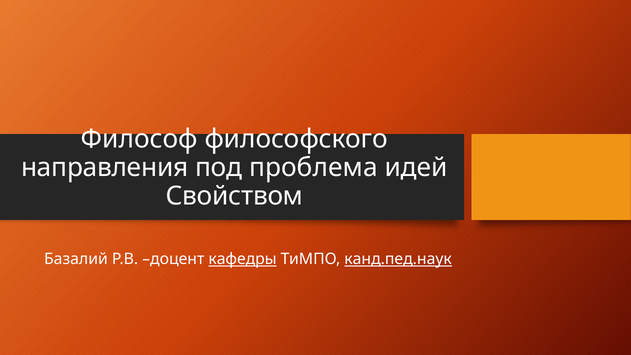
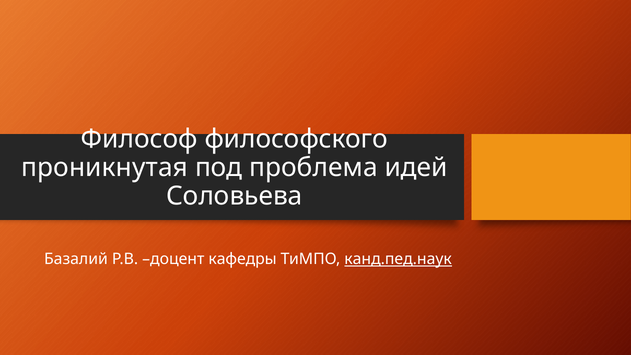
направления: направления -> проникнутая
Свойством: Свойством -> Соловьева
кафедры underline: present -> none
